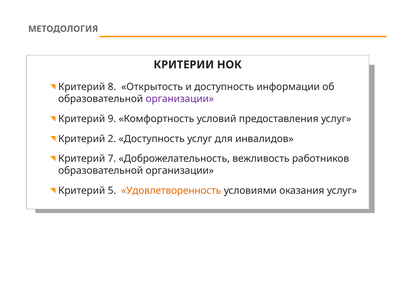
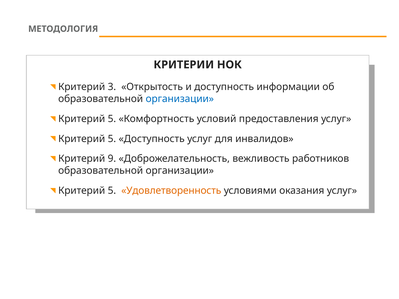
8: 8 -> 3
организации at (180, 99) colour: purple -> blue
9 at (112, 119): 9 -> 5
2 at (112, 139): 2 -> 5
7: 7 -> 9
